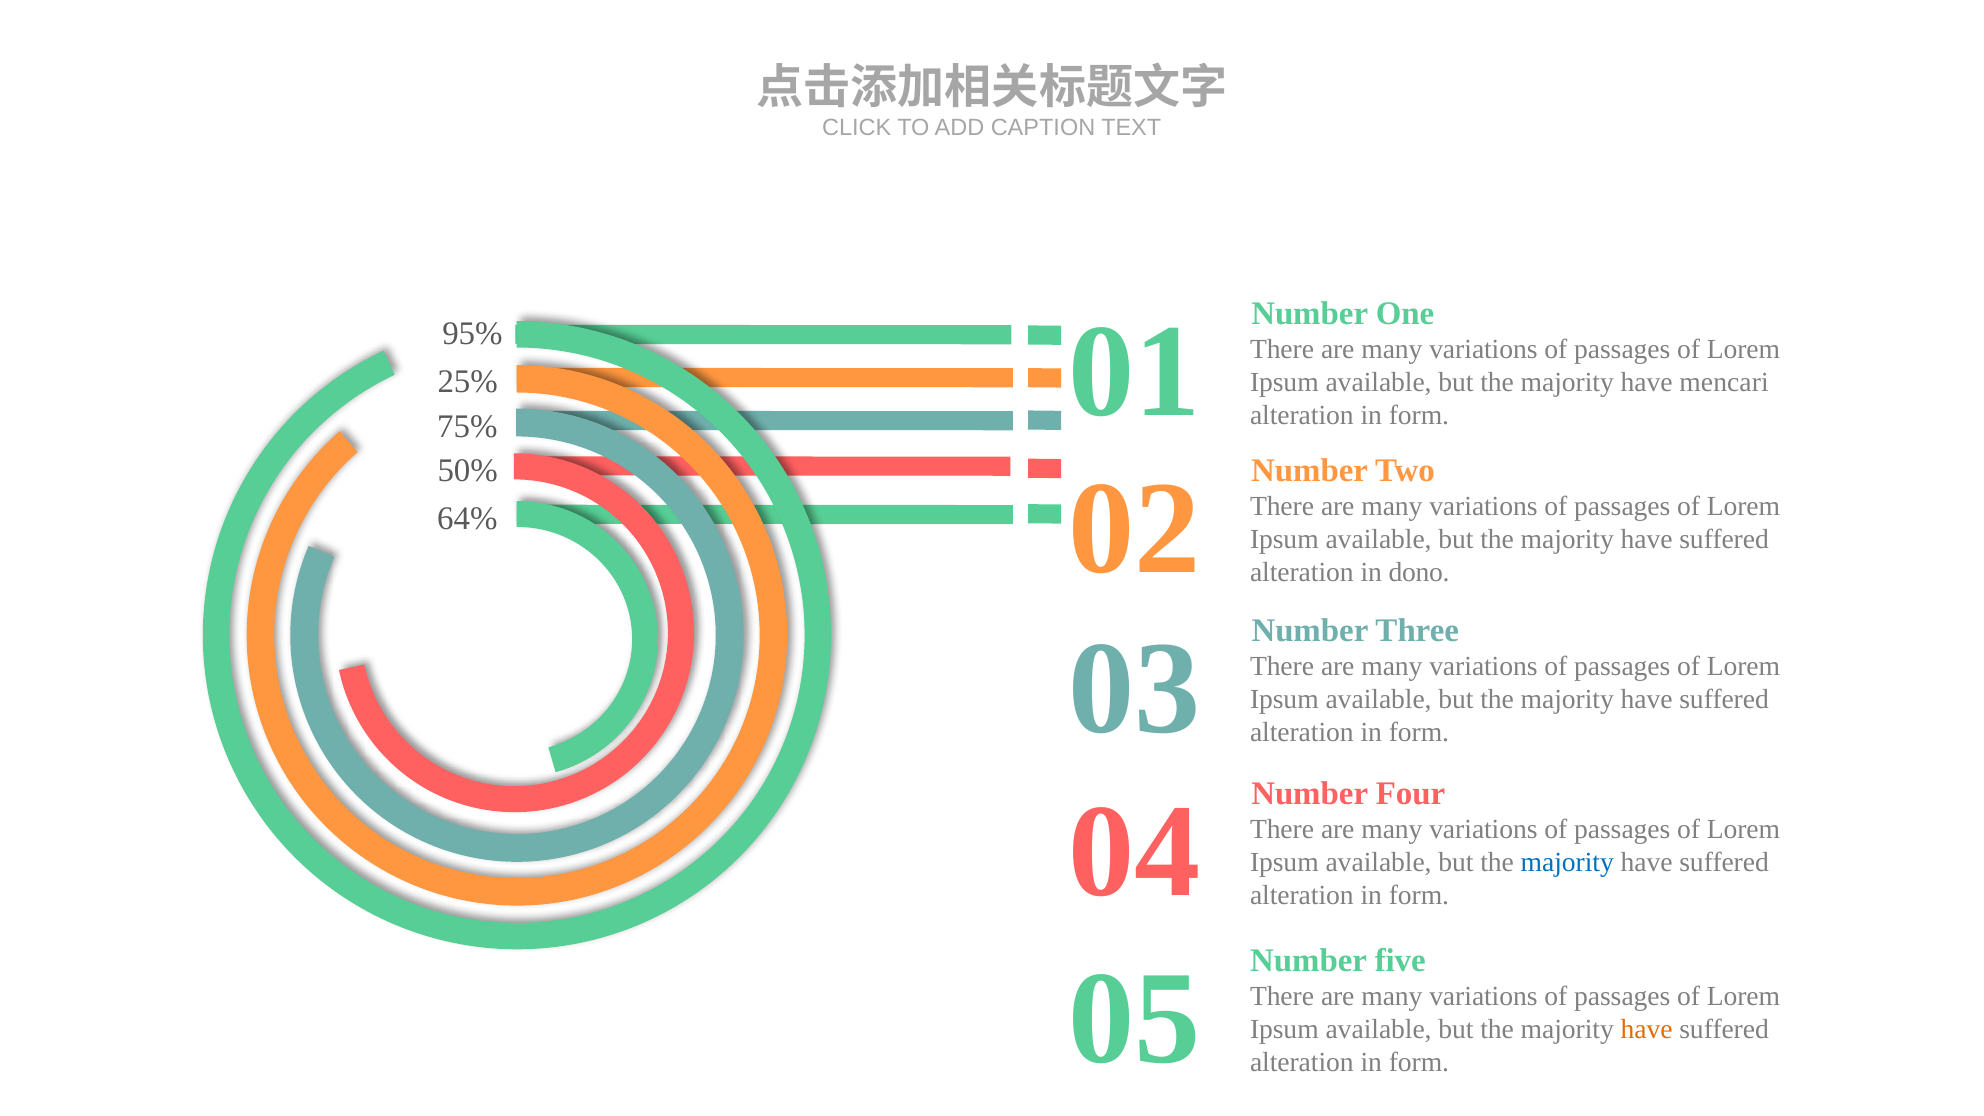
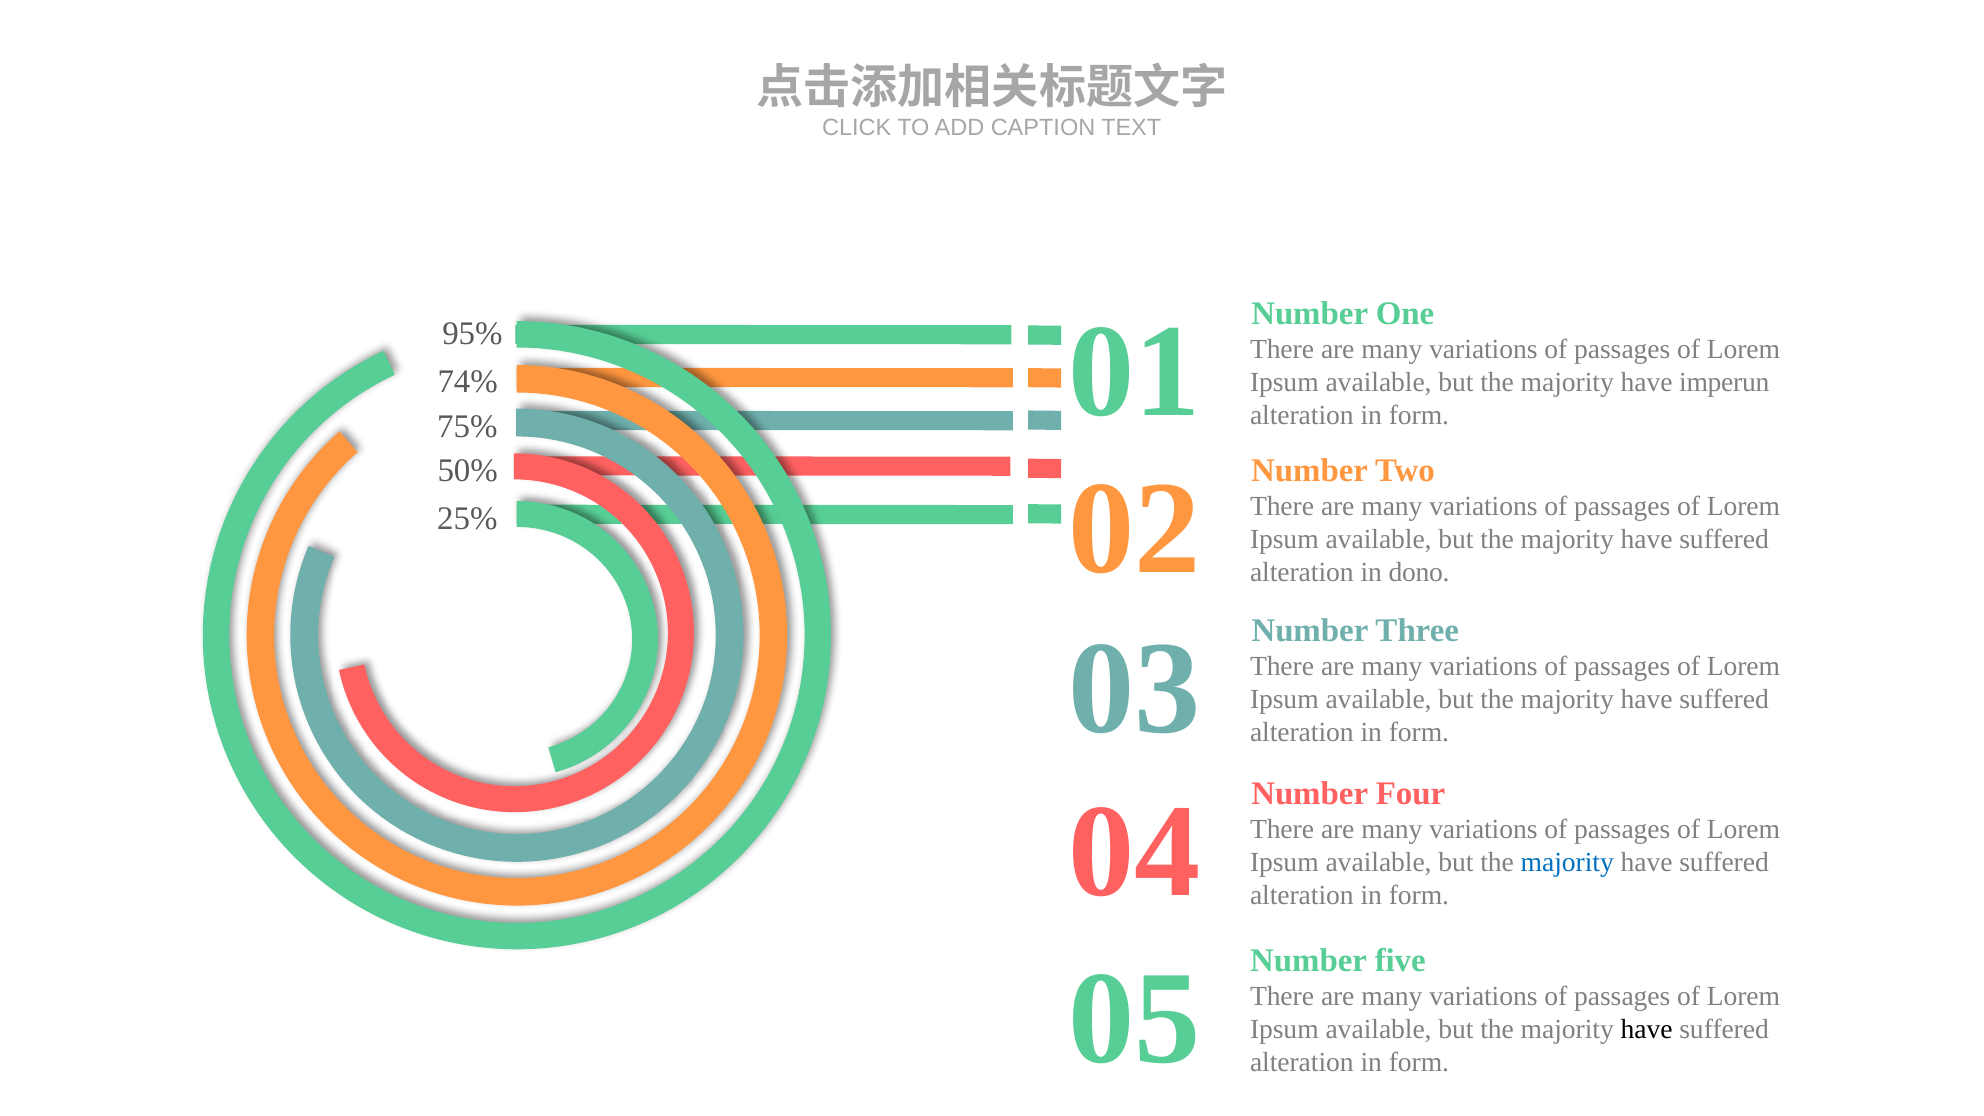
25%: 25% -> 74%
mencari: mencari -> imperun
64%: 64% -> 25%
have at (1647, 1029) colour: orange -> black
